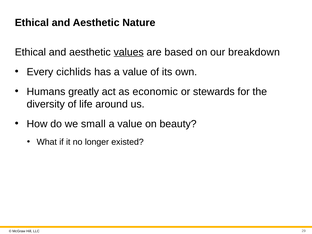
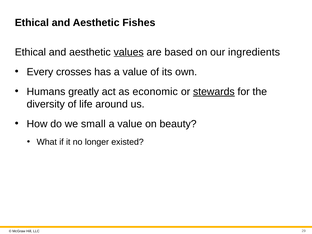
Nature: Nature -> Fishes
breakdown: breakdown -> ingredients
cichlids: cichlids -> crosses
stewards underline: none -> present
